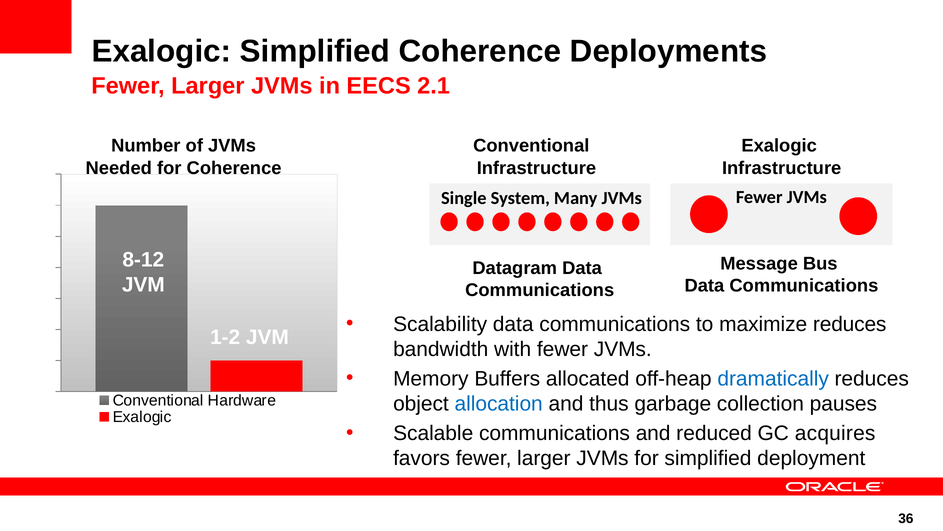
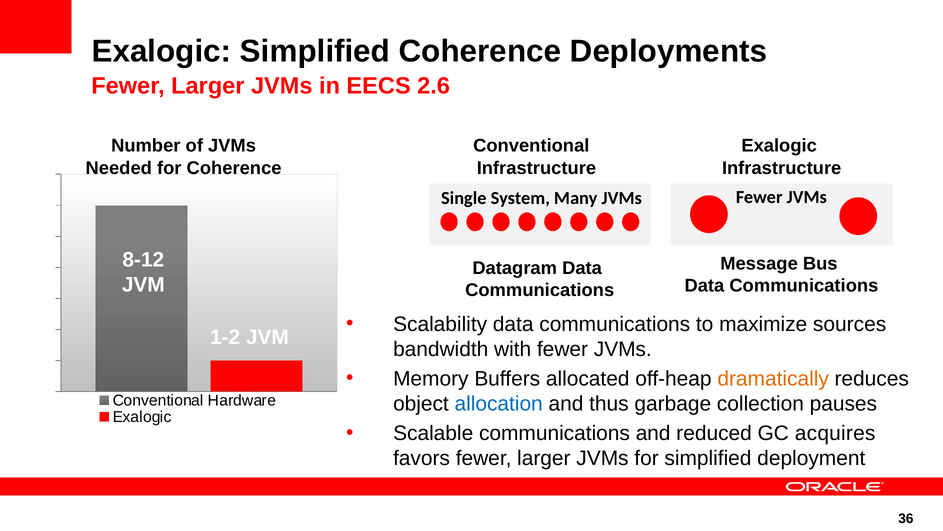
2.1: 2.1 -> 2.6
maximize reduces: reduces -> sources
dramatically colour: blue -> orange
